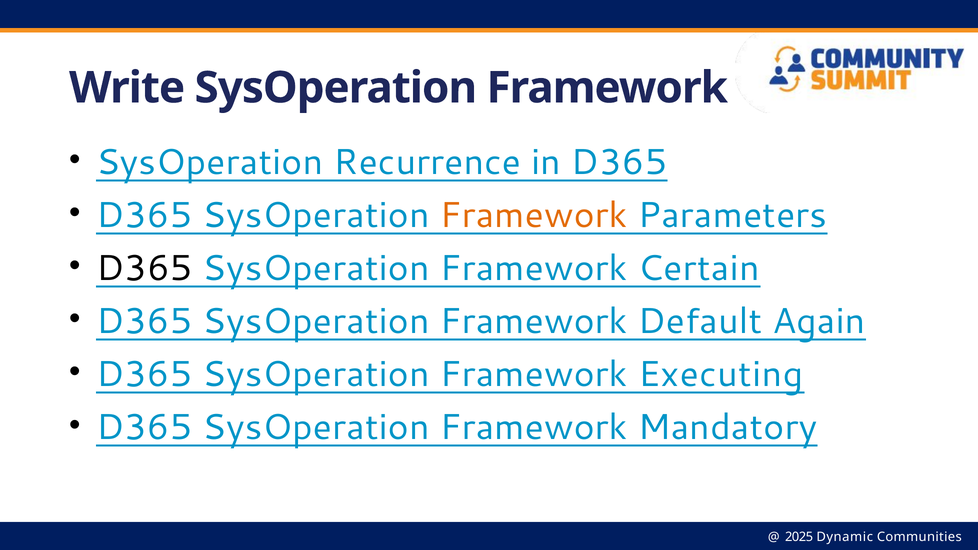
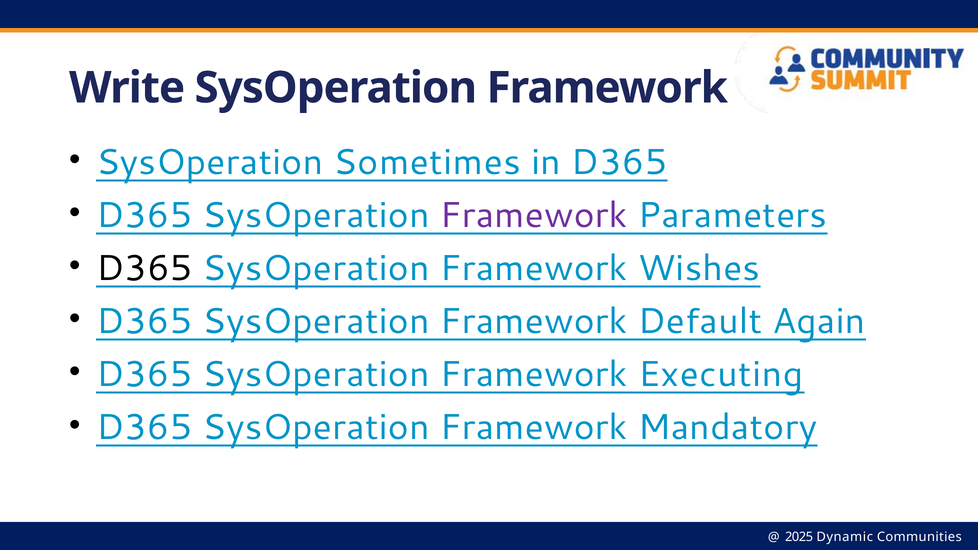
Recurrence: Recurrence -> Sometimes
Framework at (534, 216) colour: orange -> purple
Certain: Certain -> Wishes
